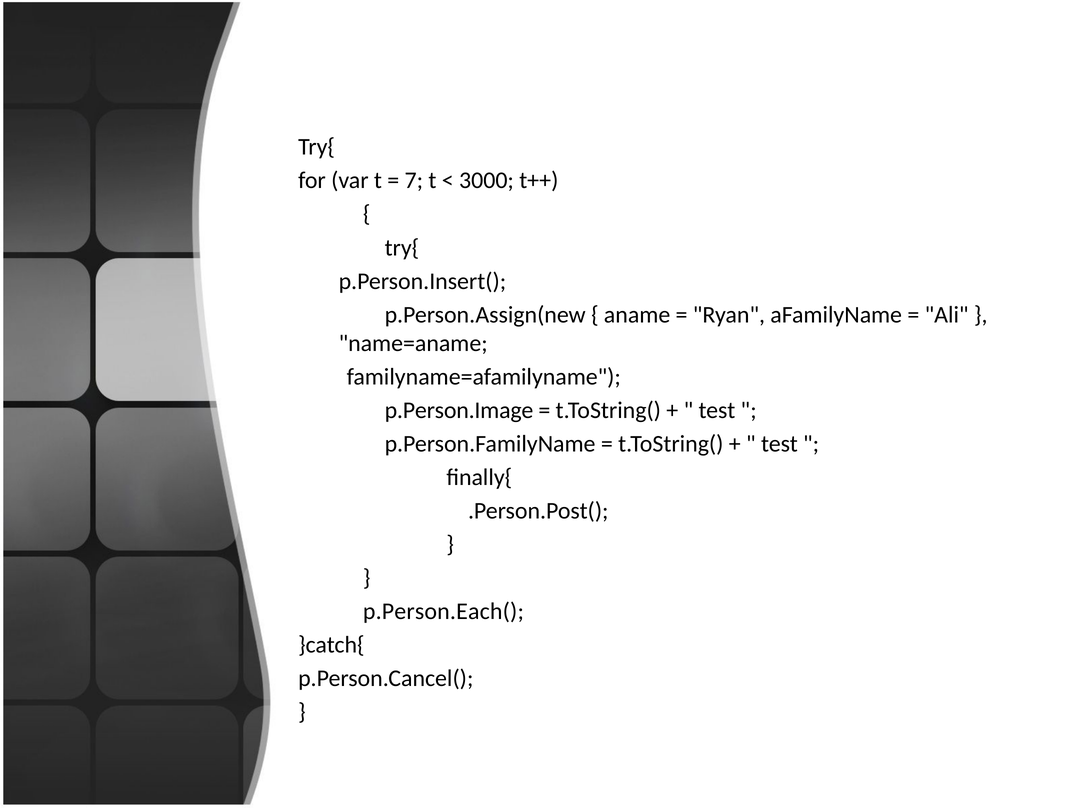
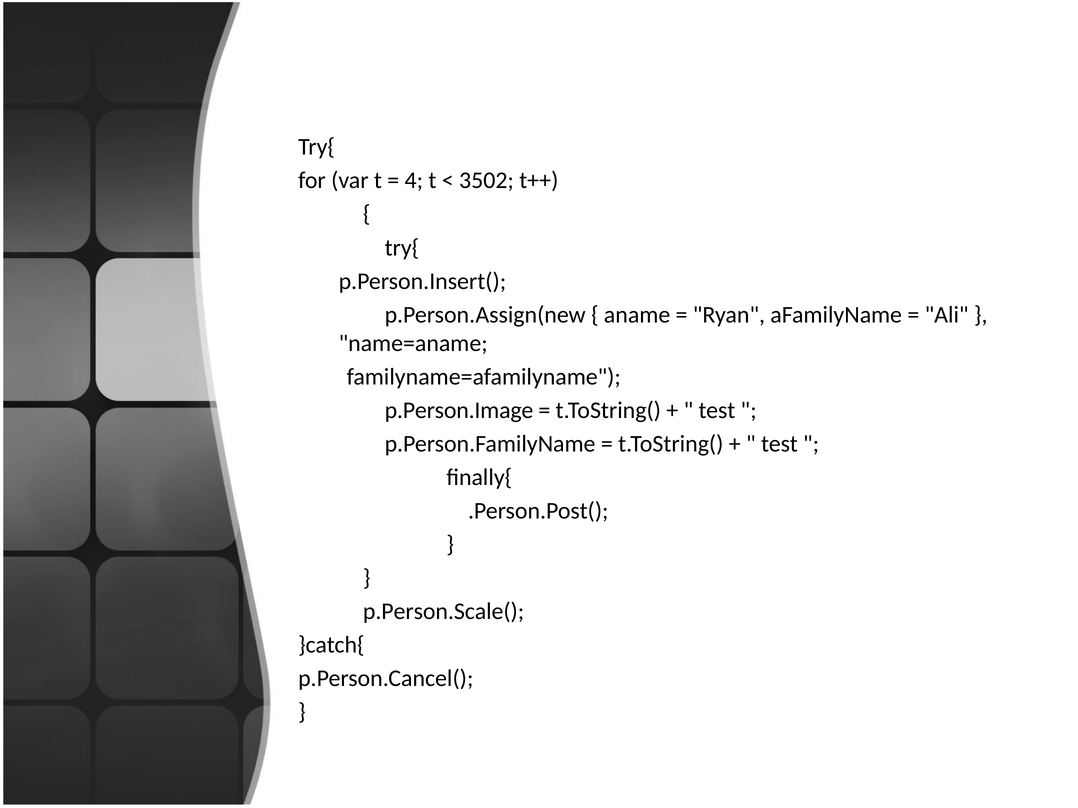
7: 7 -> 4
3000: 3000 -> 3502
p.Person.Each(: p.Person.Each( -> p.Person.Scale(
